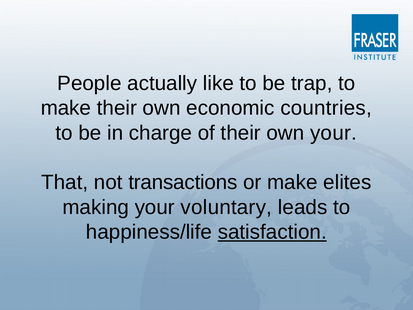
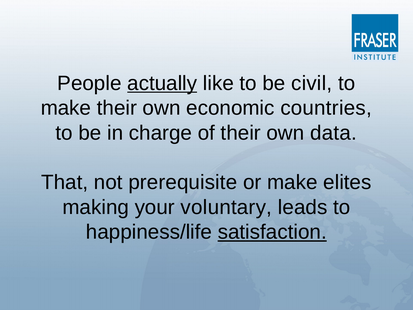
actually underline: none -> present
trap: trap -> civil
own your: your -> data
transactions: transactions -> prerequisite
